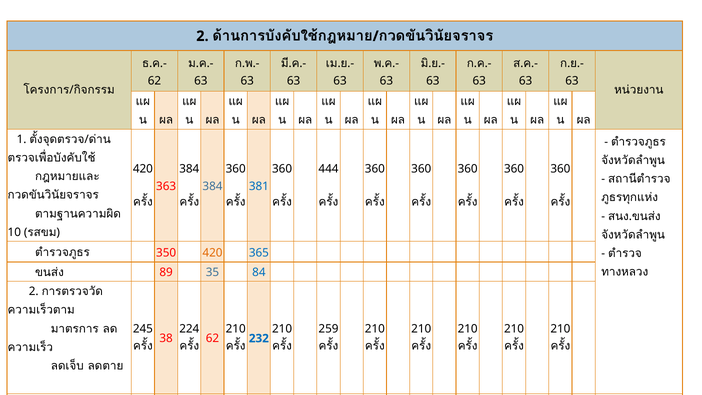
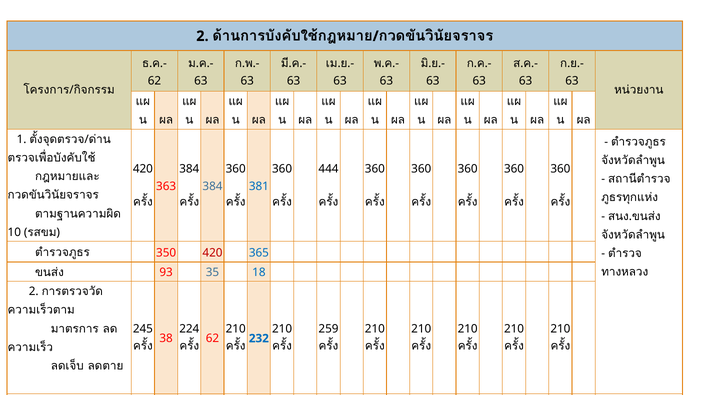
420 at (213, 253) colour: orange -> red
89: 89 -> 93
35 84: 84 -> 18
